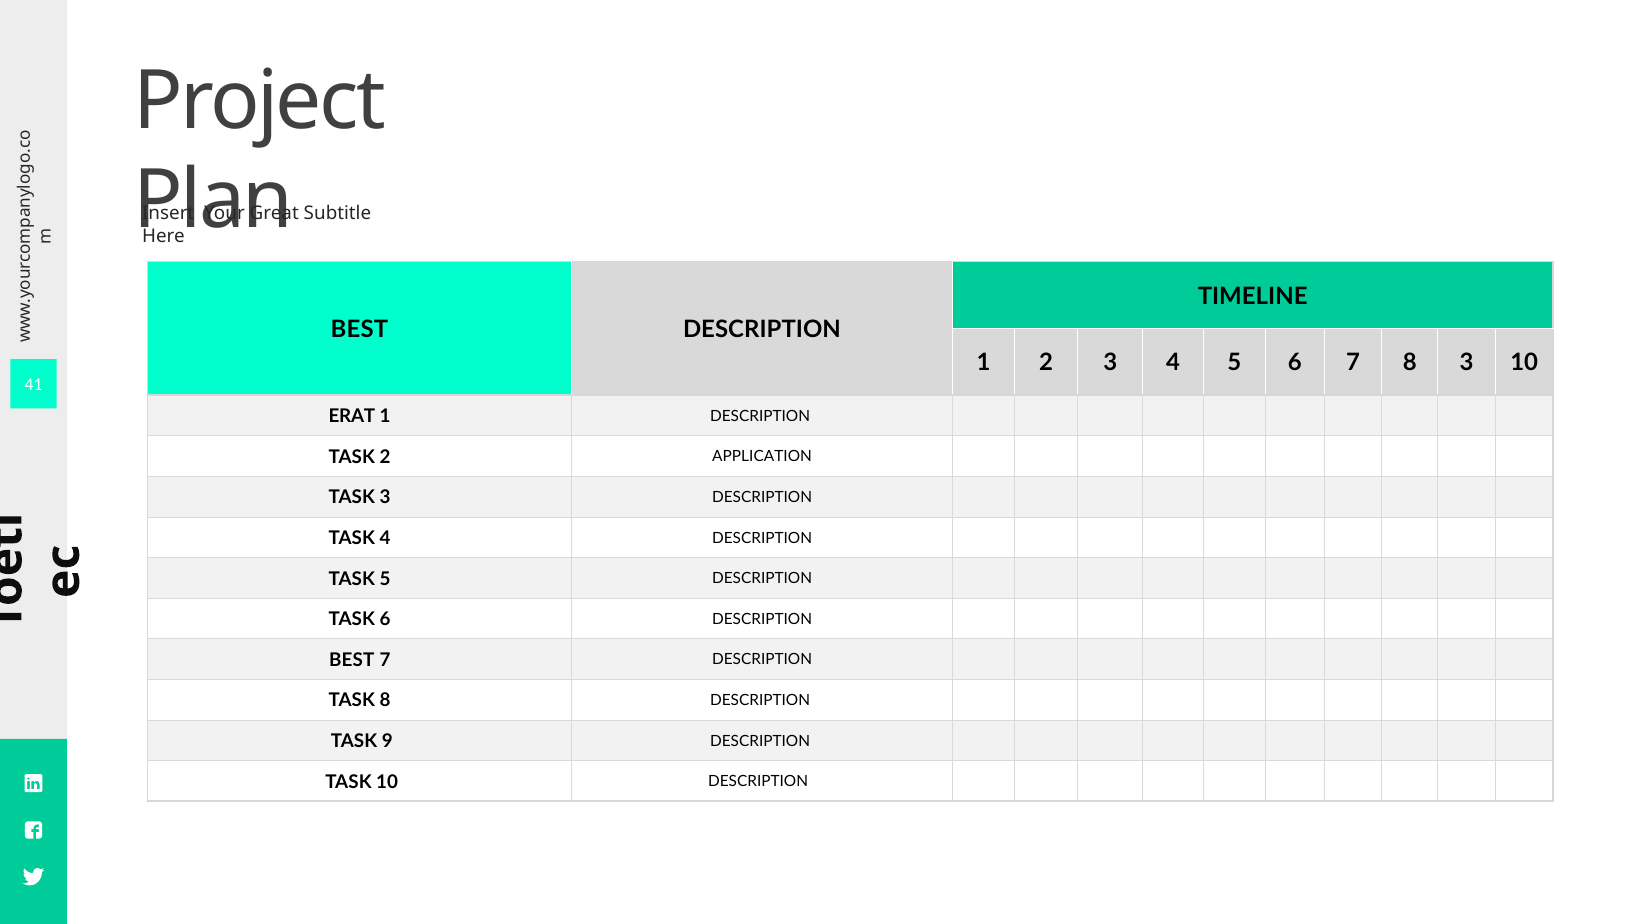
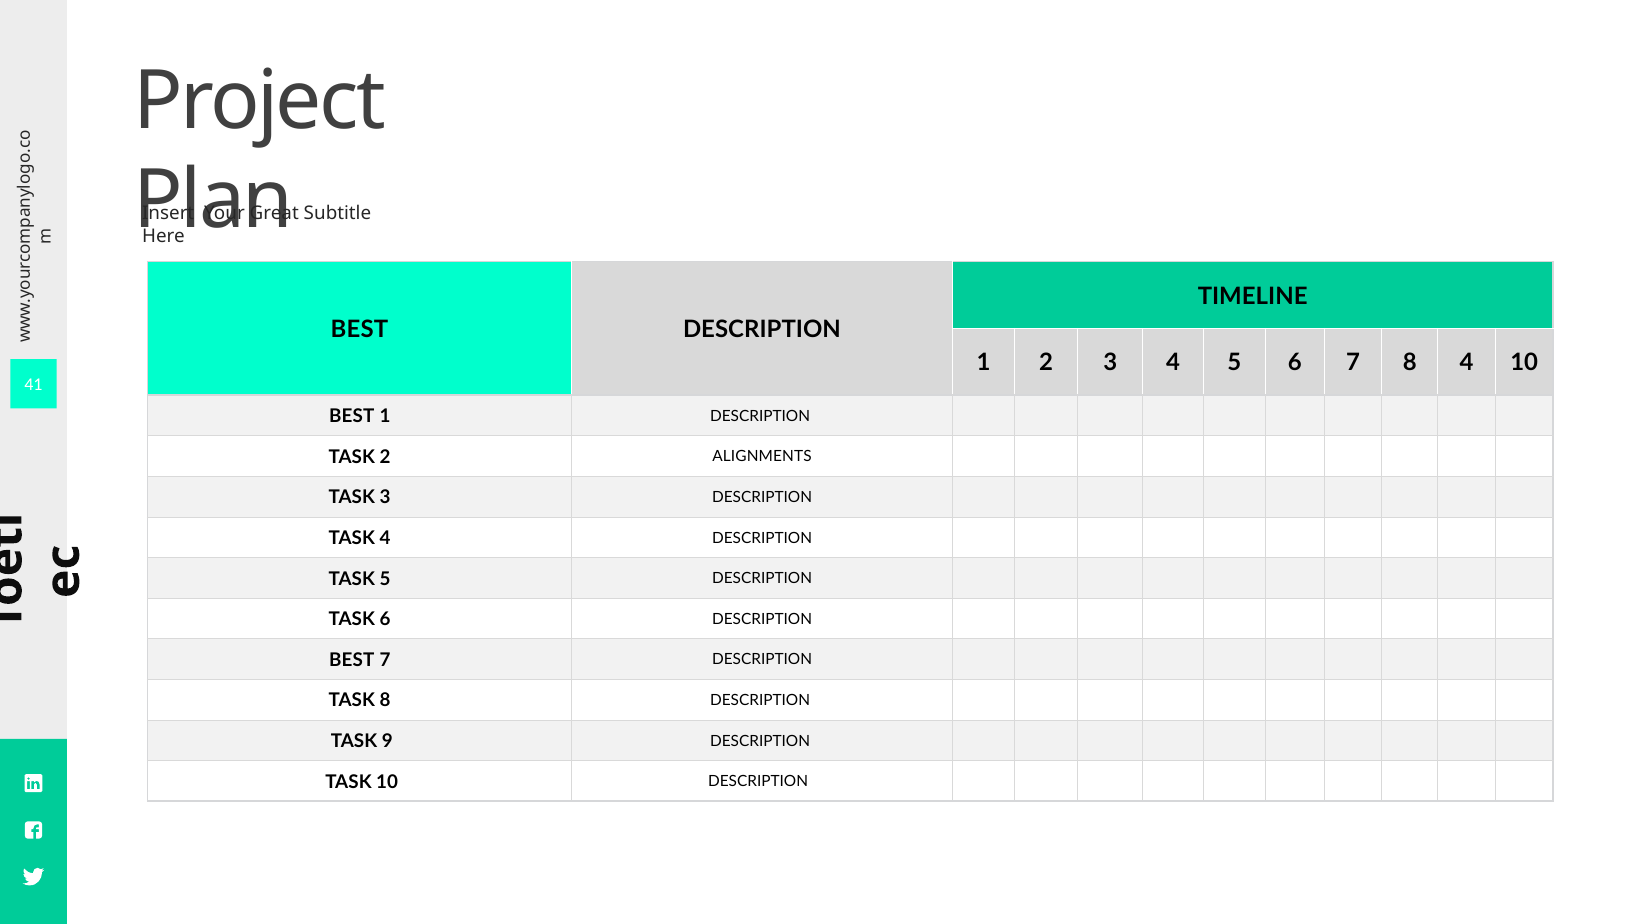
8 3: 3 -> 4
ERAT at (352, 416): ERAT -> BEST
APPLICATION: APPLICATION -> ALIGNMENTS
